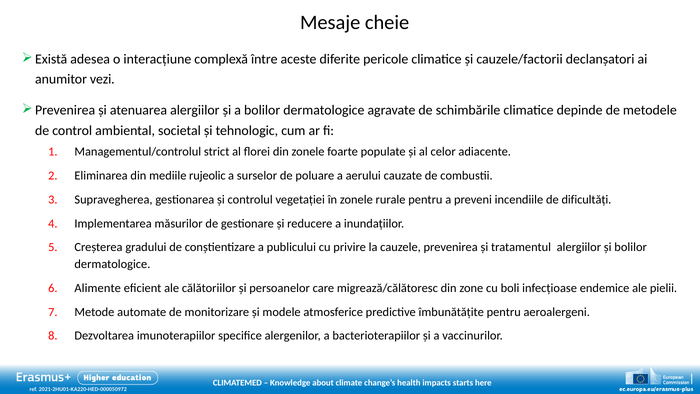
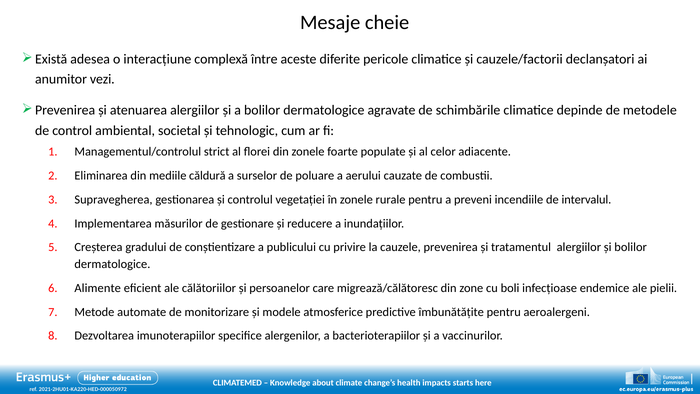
rujeolic: rujeolic -> căldură
dificultăți: dificultăți -> intervalul
